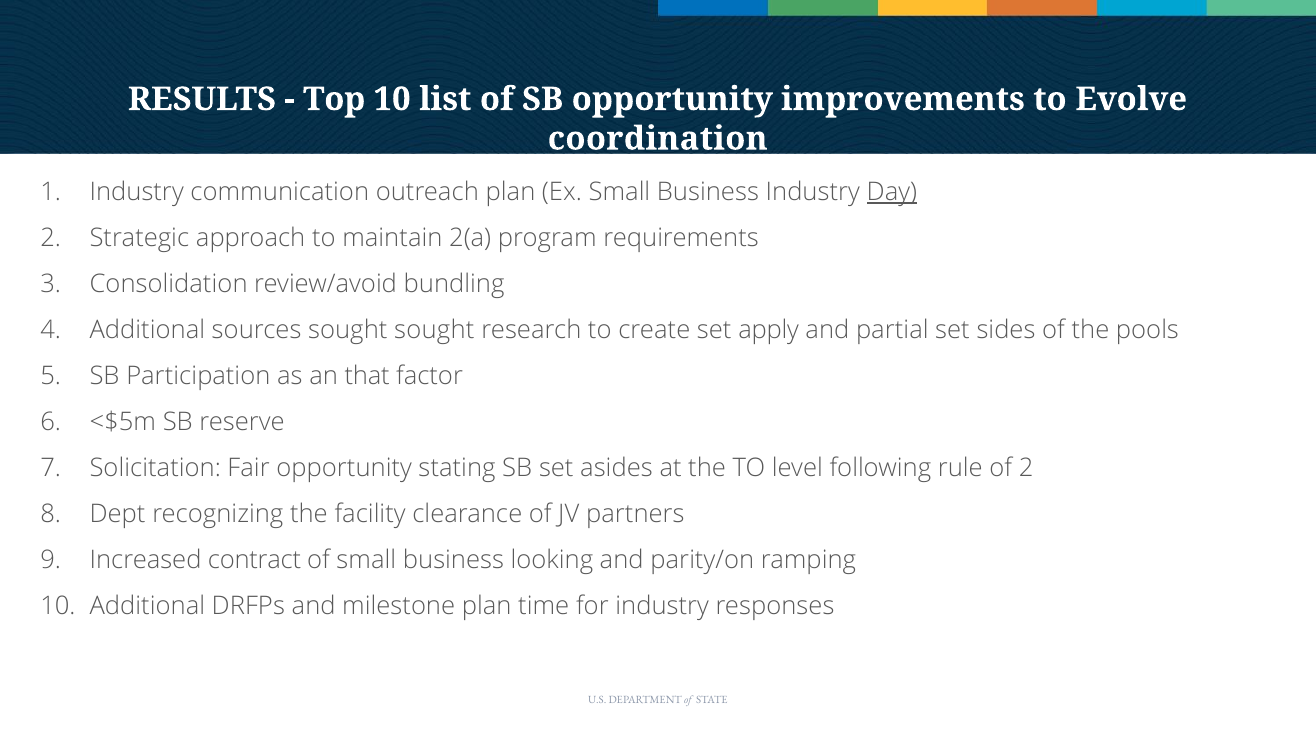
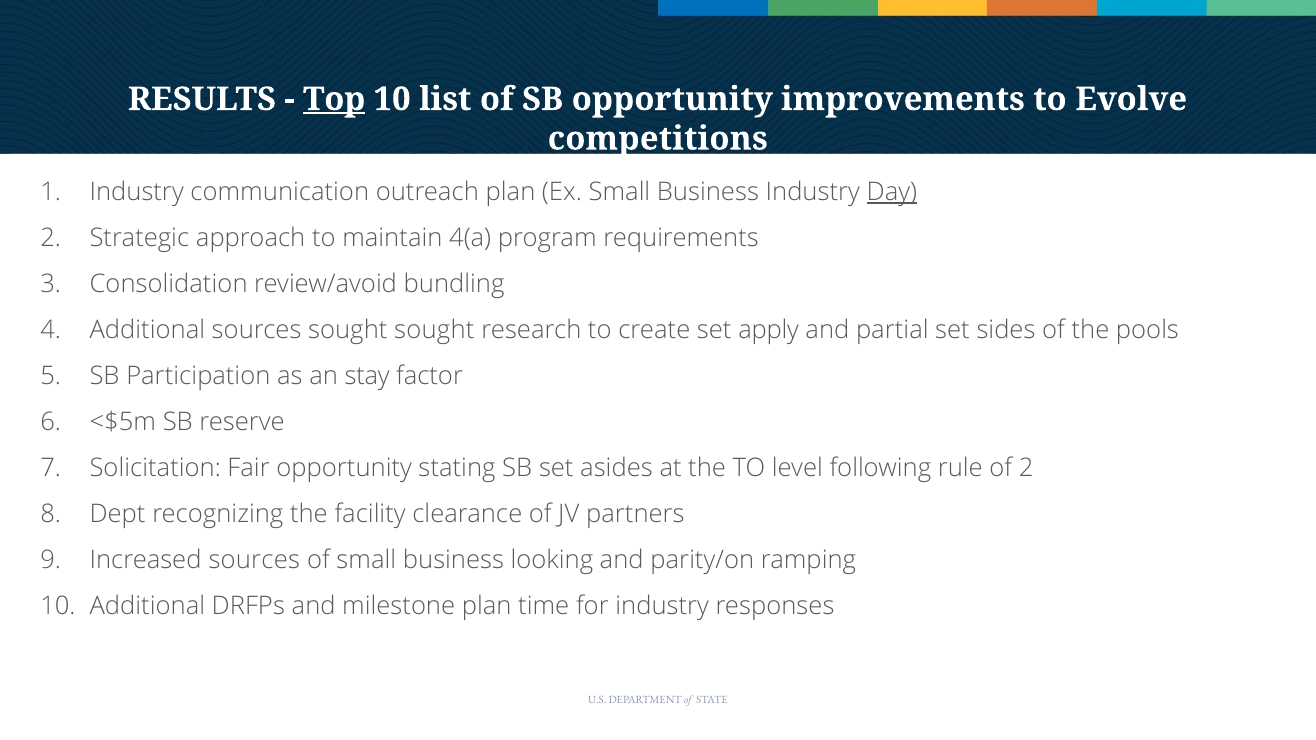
Top underline: none -> present
coordination: coordination -> competitions
2(a: 2(a -> 4(a
that: that -> stay
Increased contract: contract -> sources
